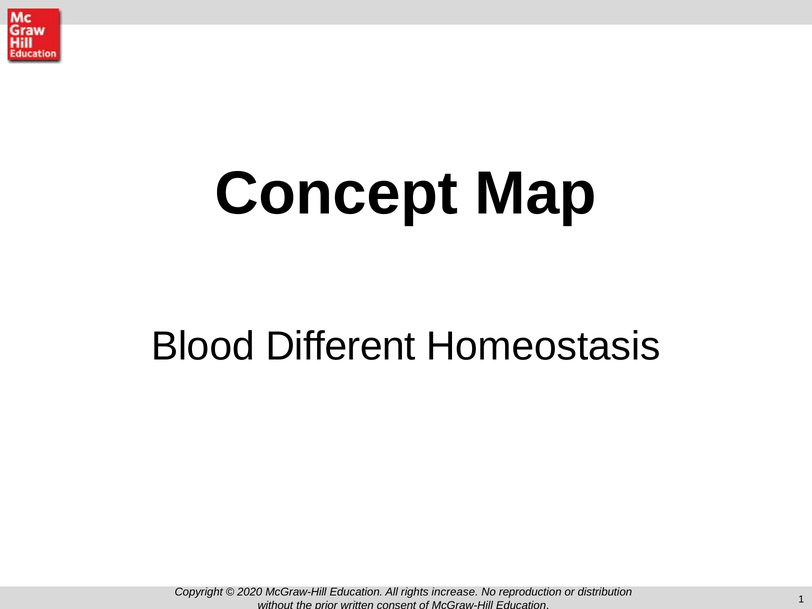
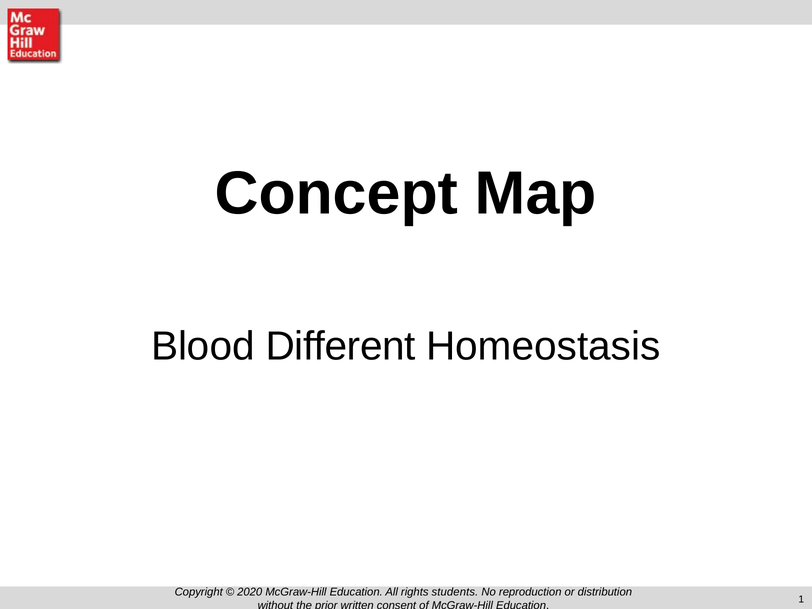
increase: increase -> students
